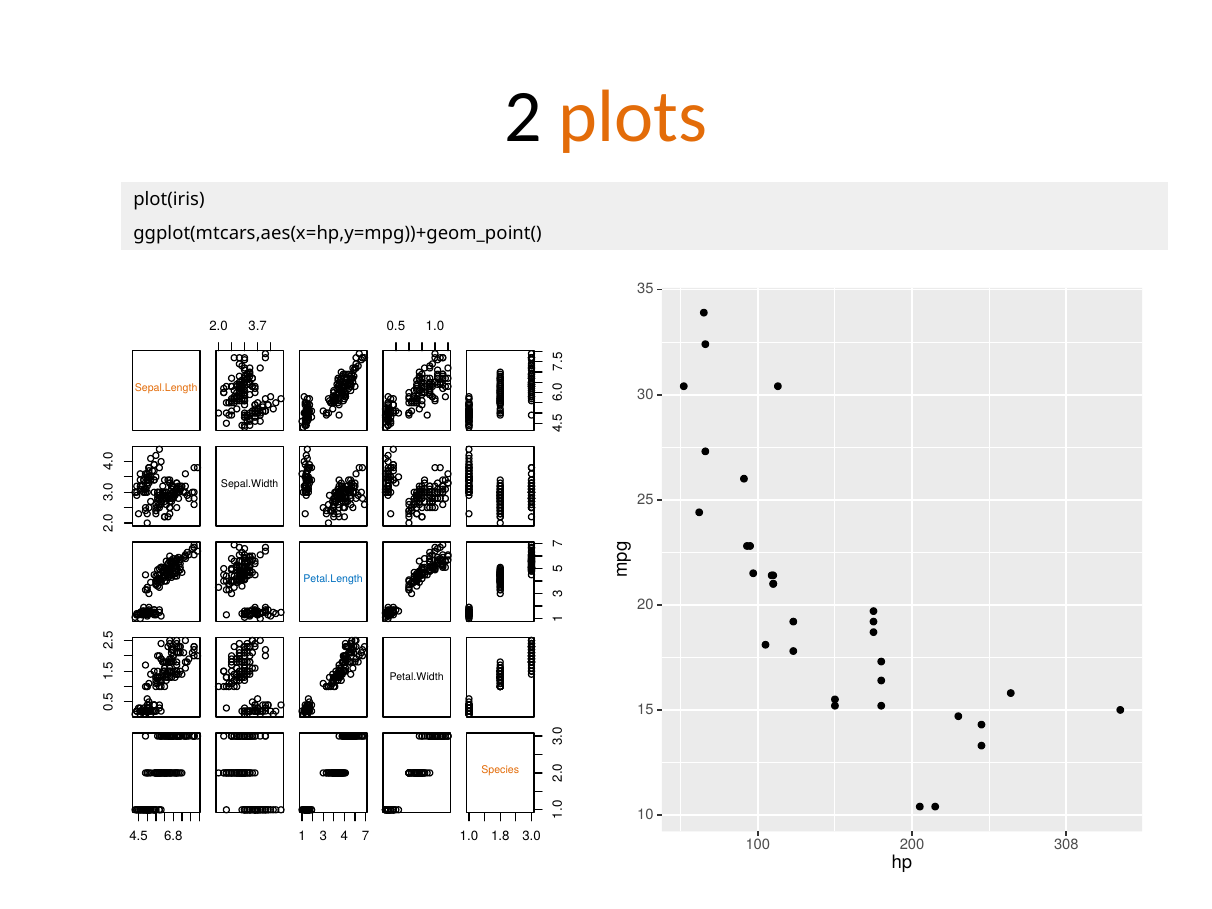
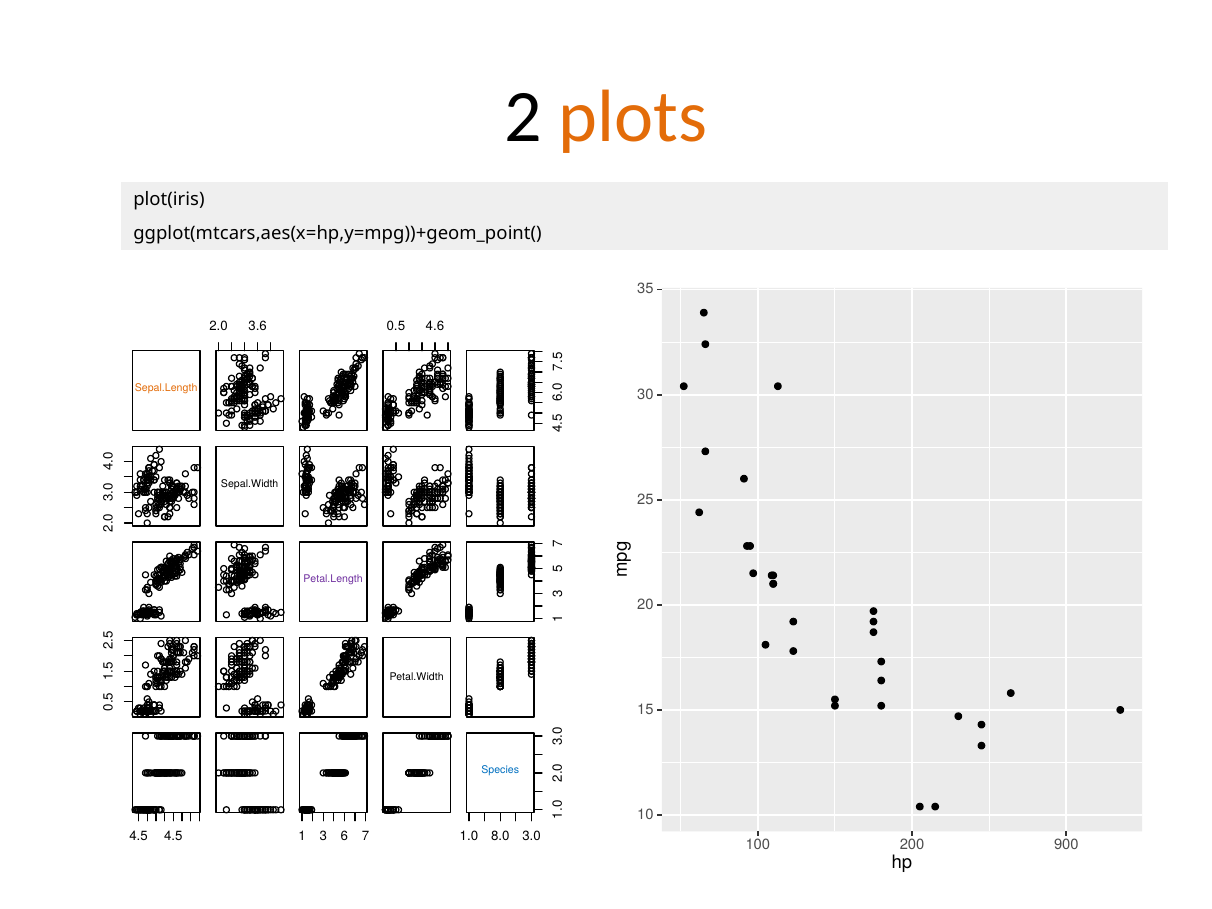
3.7: 3.7 -> 3.6
0.5 1.0: 1.0 -> 4.6
Petal.Length colour: blue -> purple
Species colour: orange -> blue
4.5 6.8: 6.8 -> 4.5
1.8: 1.8 -> 8.0
3 4: 4 -> 6
308: 308 -> 900
